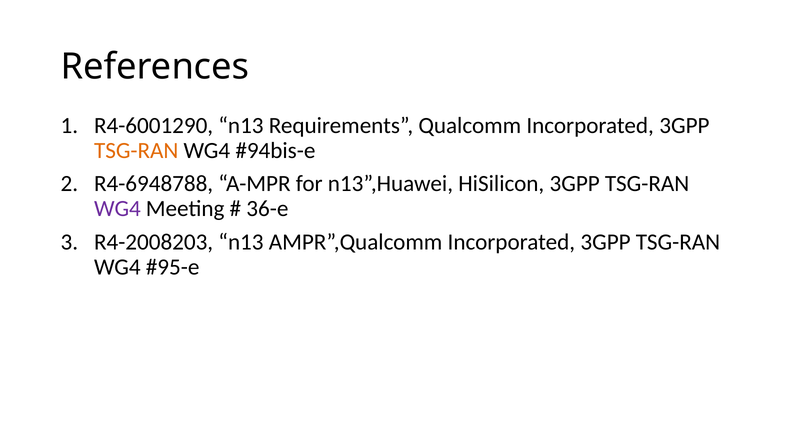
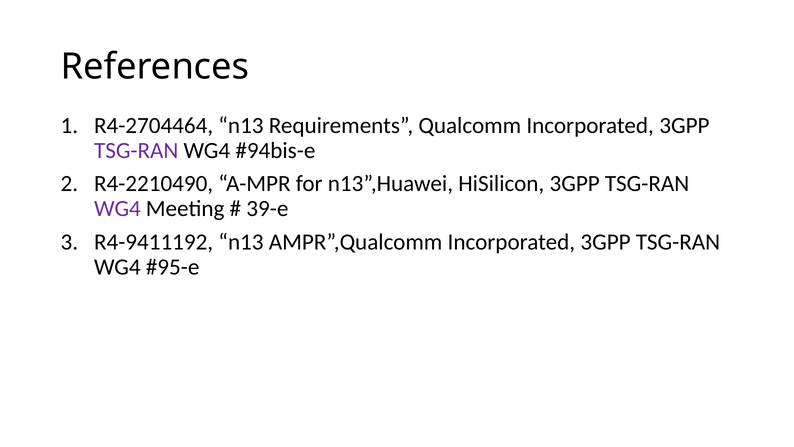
R4-6001290: R4-6001290 -> R4-2704464
TSG-RAN at (136, 150) colour: orange -> purple
R4-6948788: R4-6948788 -> R4-2210490
36-e: 36-e -> 39-e
R4-2008203: R4-2008203 -> R4-9411192
